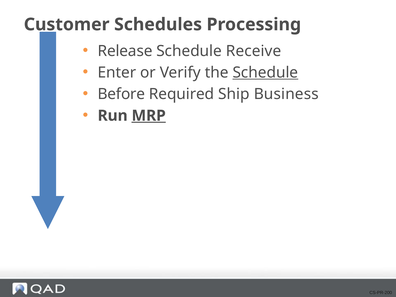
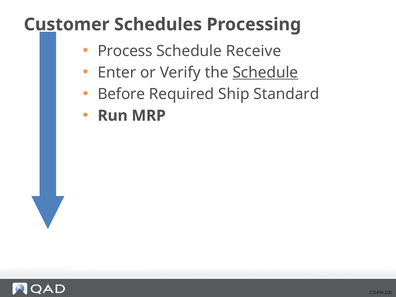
Release: Release -> Process
Business: Business -> Standard
MRP underline: present -> none
